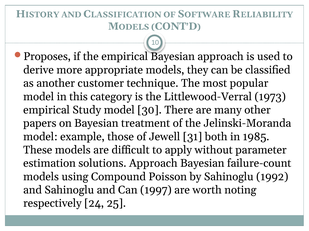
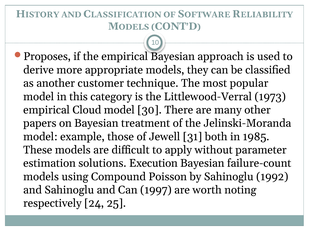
Study: Study -> Cloud
solutions Approach: Approach -> Execution
